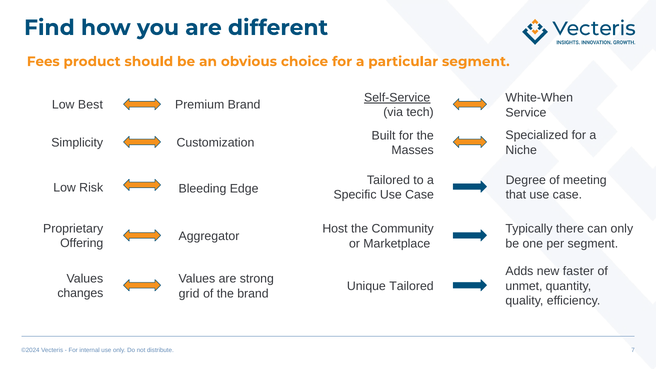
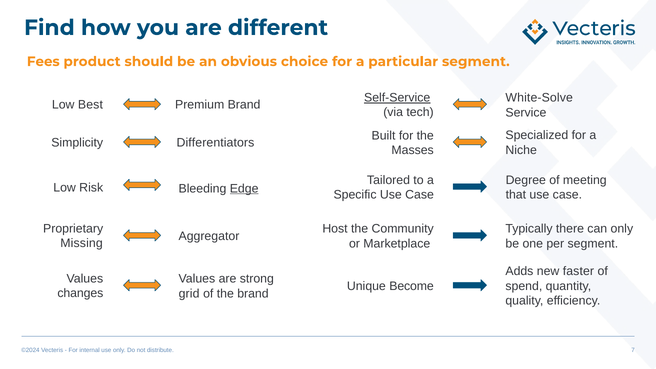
White-When: White-When -> White-Solve
Customization: Customization -> Differentiators
Edge underline: none -> present
Offering: Offering -> Missing
Unique Tailored: Tailored -> Become
unmet: unmet -> spend
